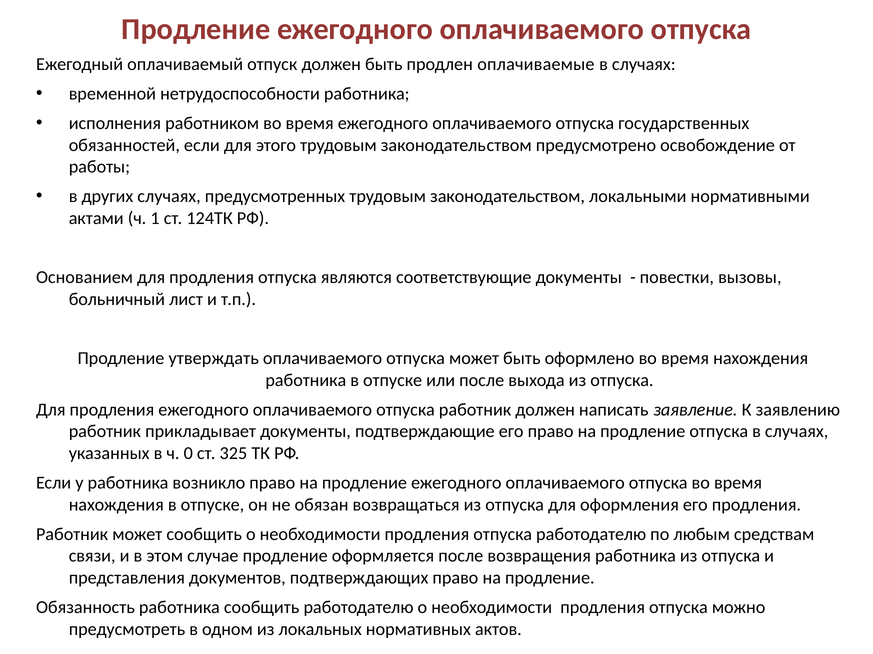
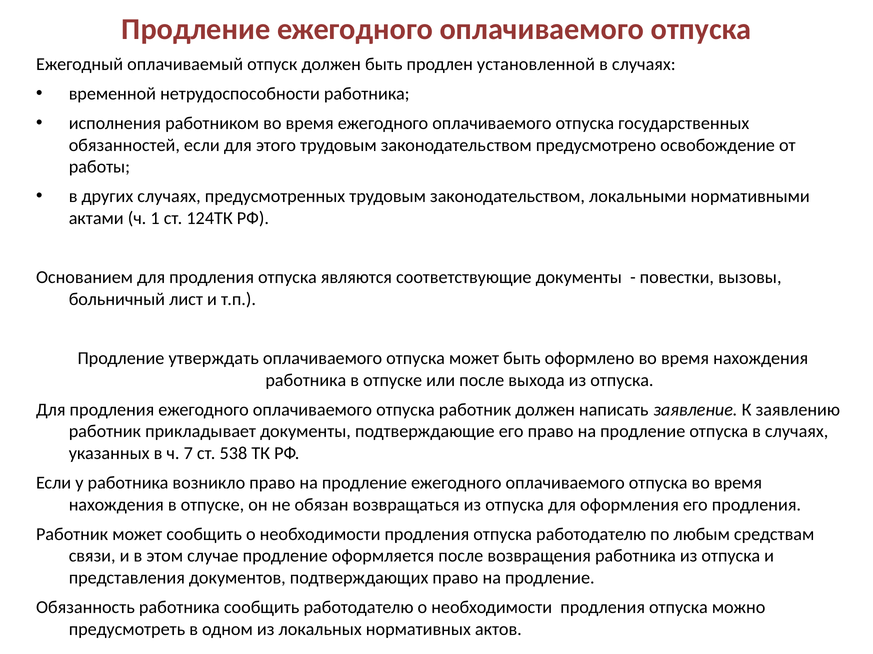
оплачиваемые: оплачиваемые -> установленной
0: 0 -> 7
325: 325 -> 538
